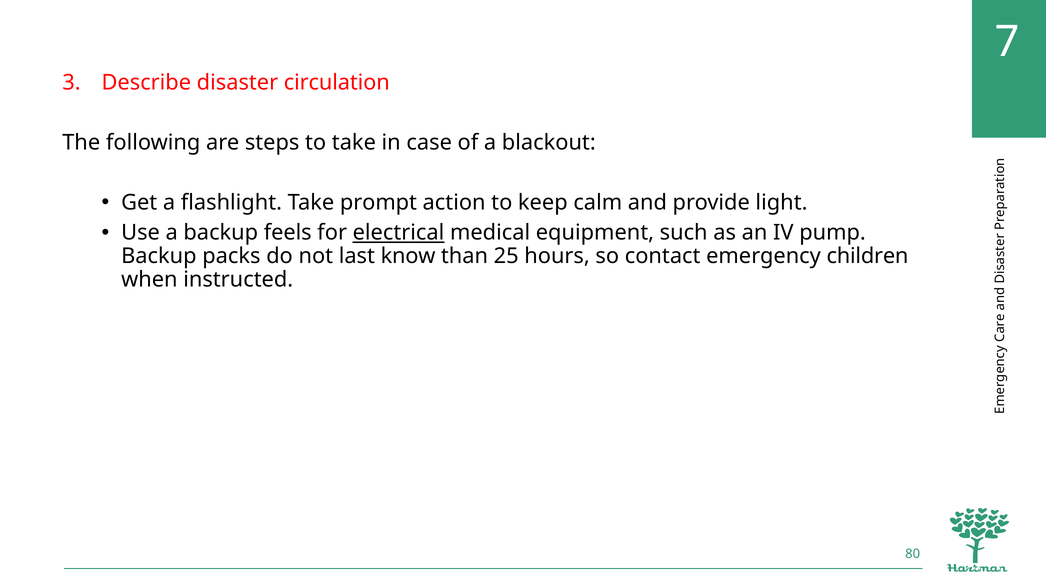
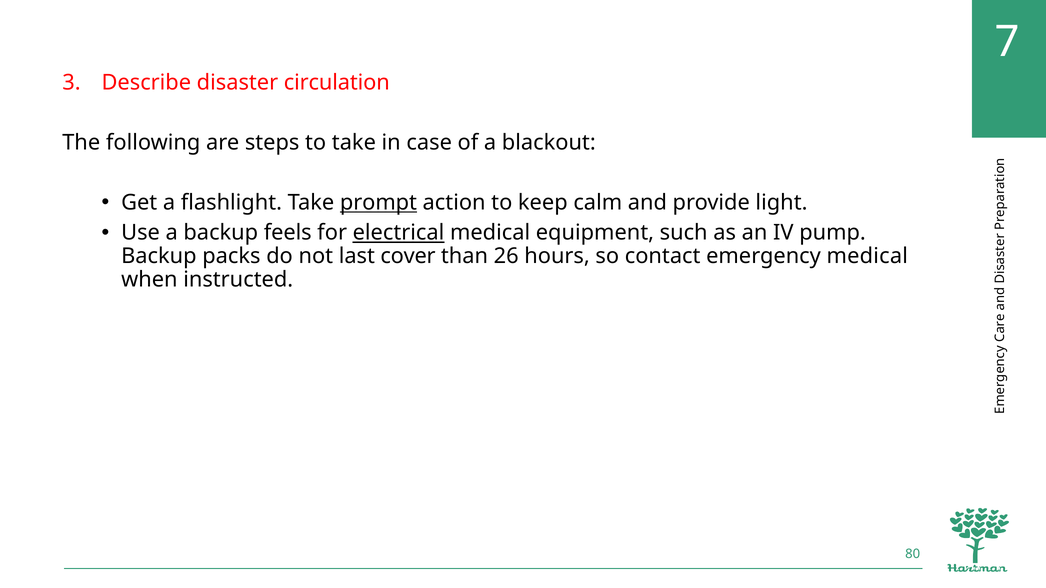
prompt underline: none -> present
know: know -> cover
25: 25 -> 26
emergency children: children -> medical
